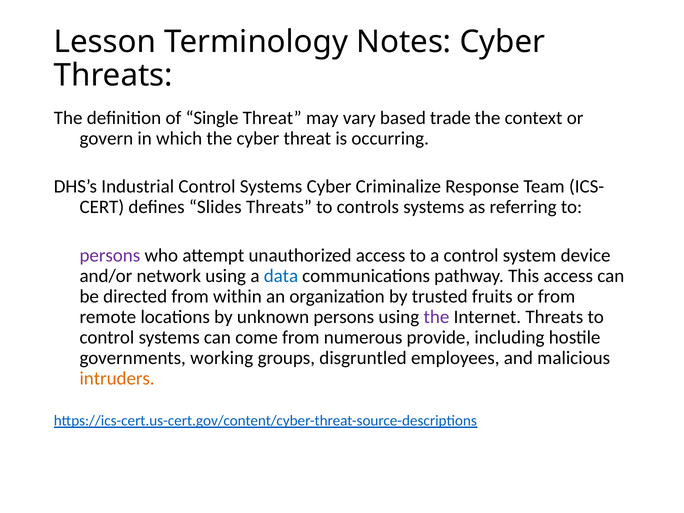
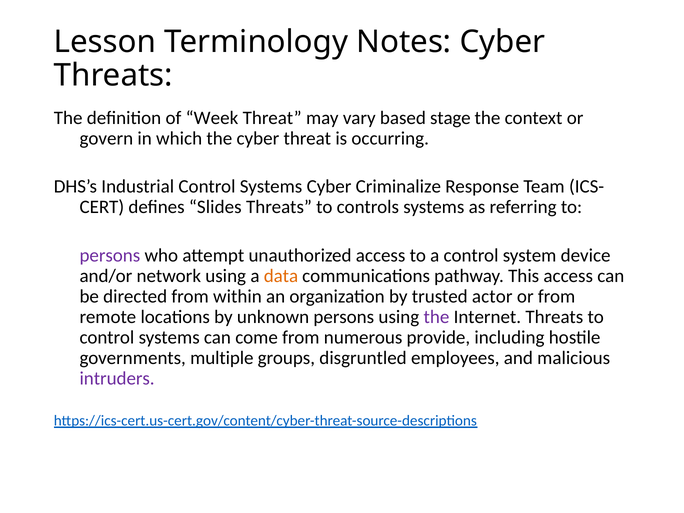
Single: Single -> Week
trade: trade -> stage
data colour: blue -> orange
fruits: fruits -> actor
working: working -> multiple
intruders colour: orange -> purple
